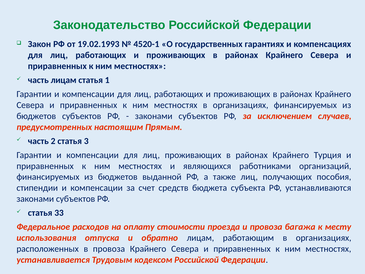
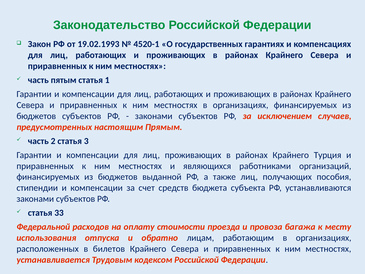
часть лицам: лицам -> пятым
Федеральное: Федеральное -> Федеральной
в провоза: провоза -> билетов
